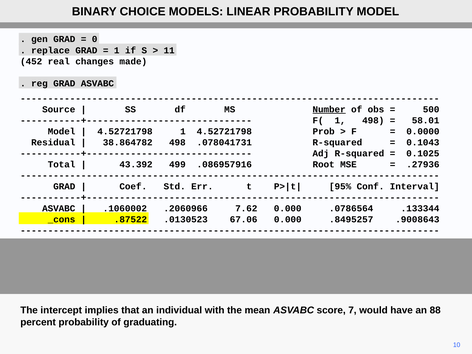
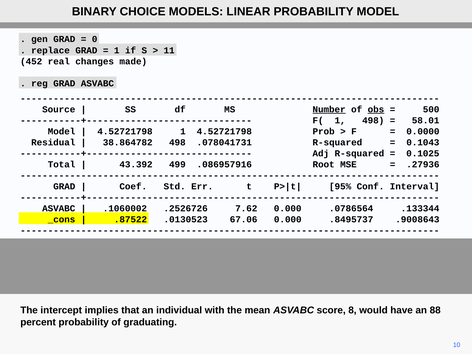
obs underline: none -> present
.2060966: .2060966 -> .2526726
.8495257: .8495257 -> .8495737
7: 7 -> 8
